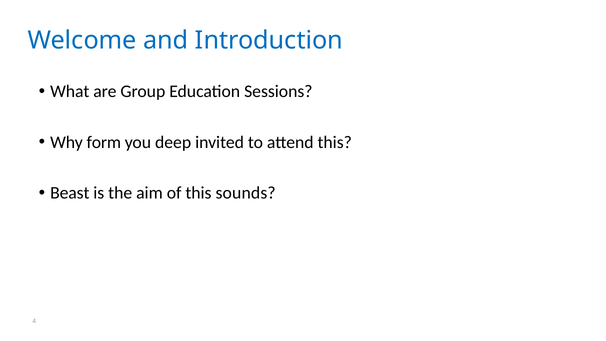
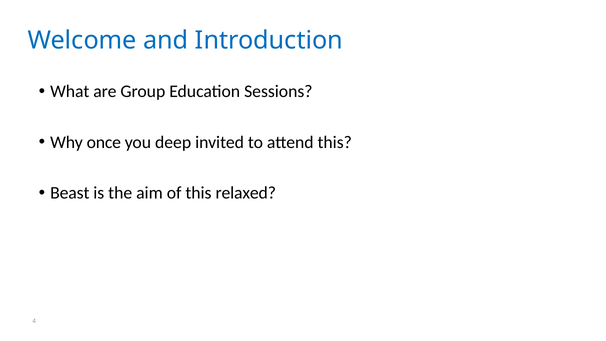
form: form -> once
sounds: sounds -> relaxed
